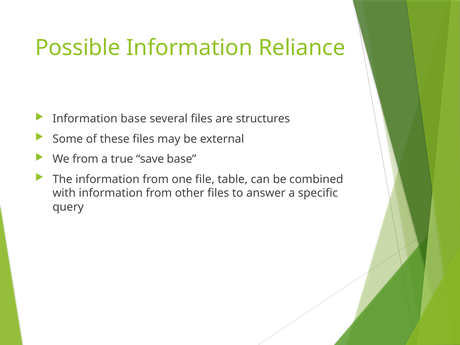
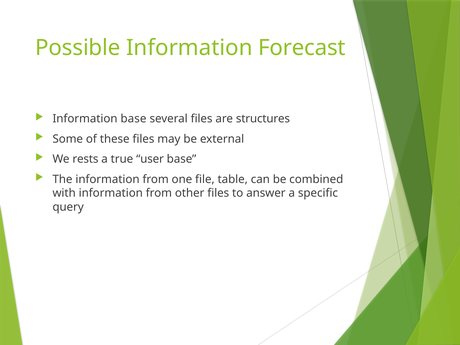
Reliance: Reliance -> Forecast
We from: from -> rests
save: save -> user
